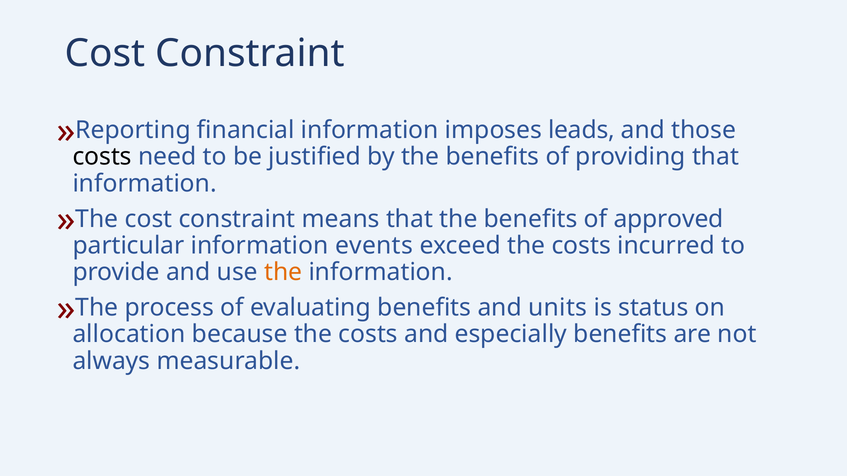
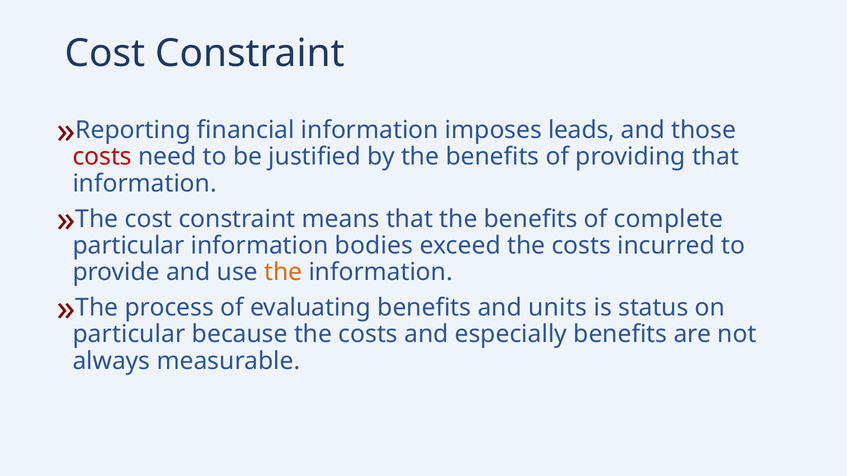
costs at (102, 157) colour: black -> red
approved: approved -> complete
events: events -> bodies
allocation at (129, 335): allocation -> particular
